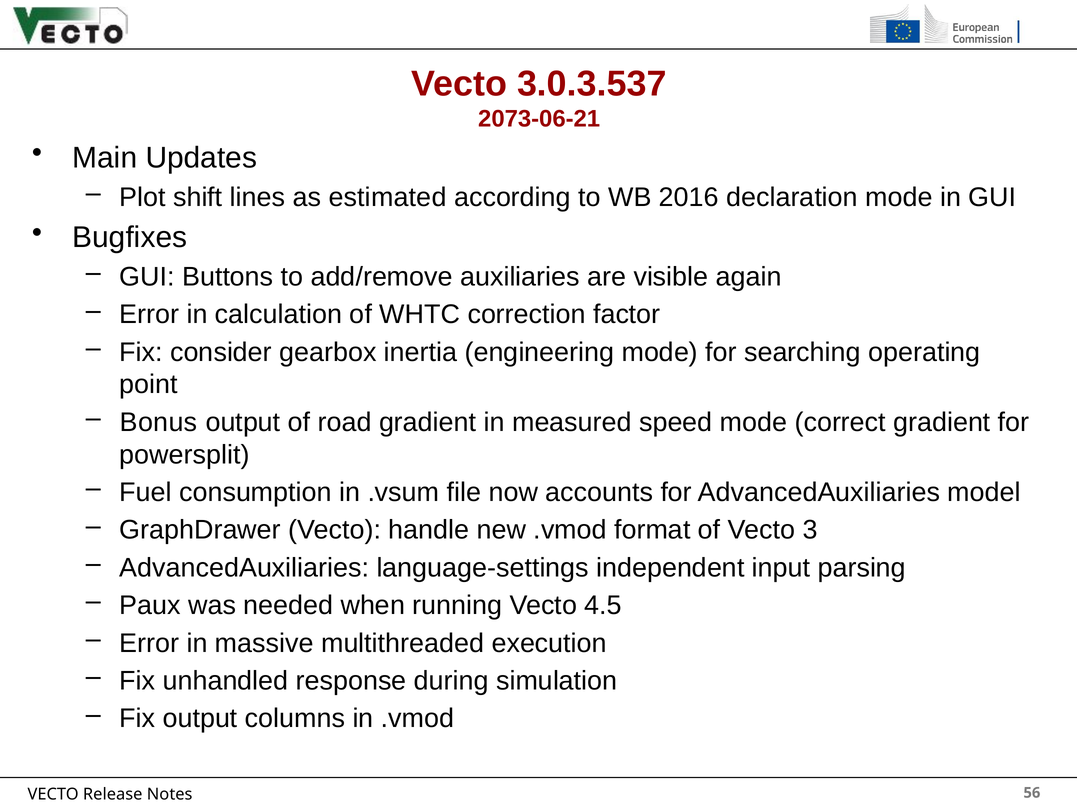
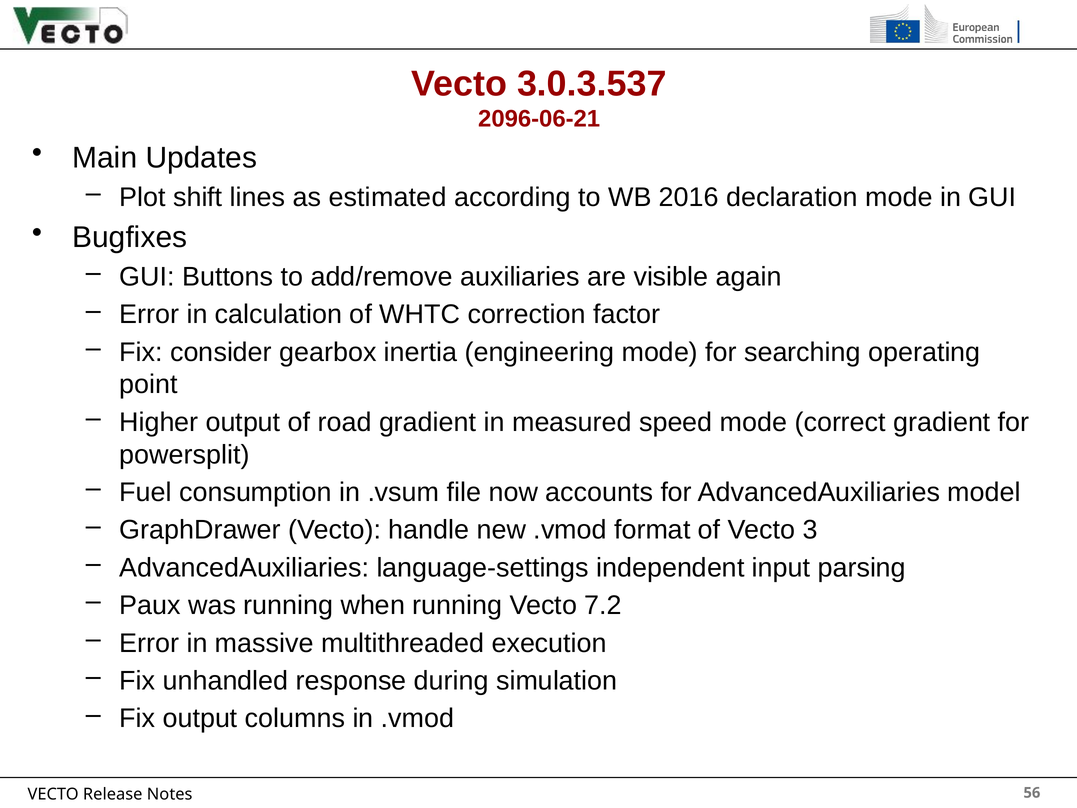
2073-06-21: 2073-06-21 -> 2096-06-21
Bonus: Bonus -> Higher
was needed: needed -> running
4.5: 4.5 -> 7.2
